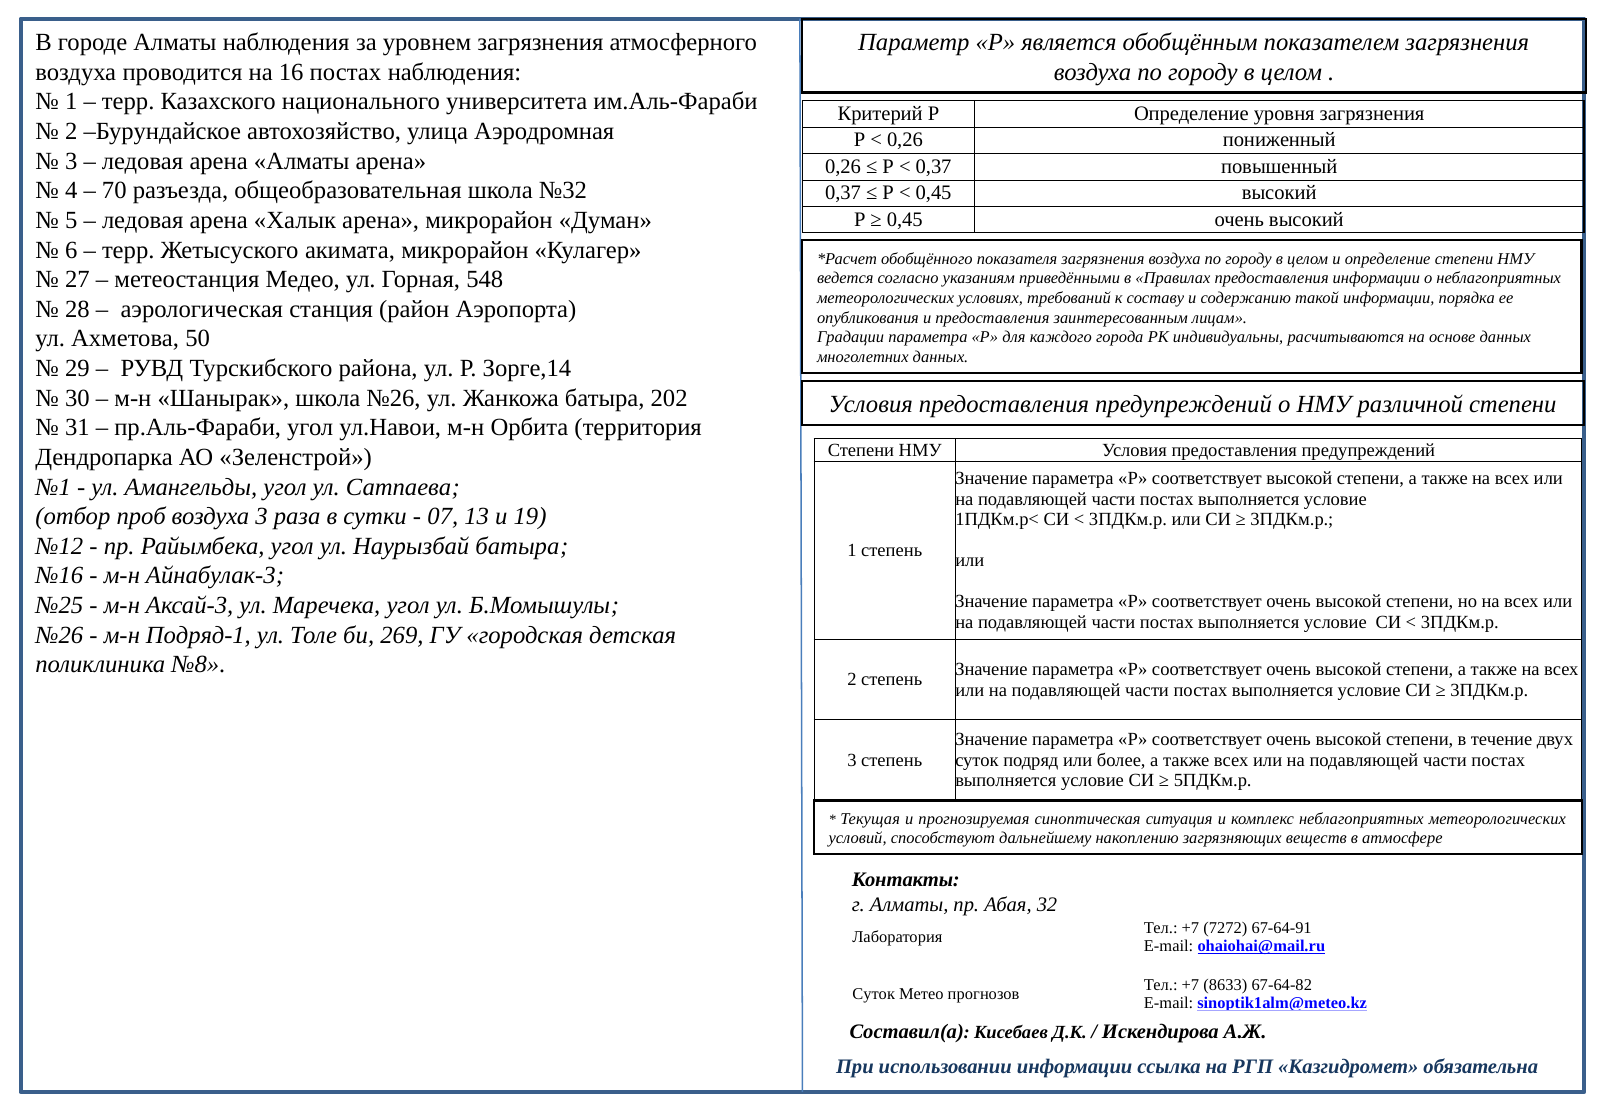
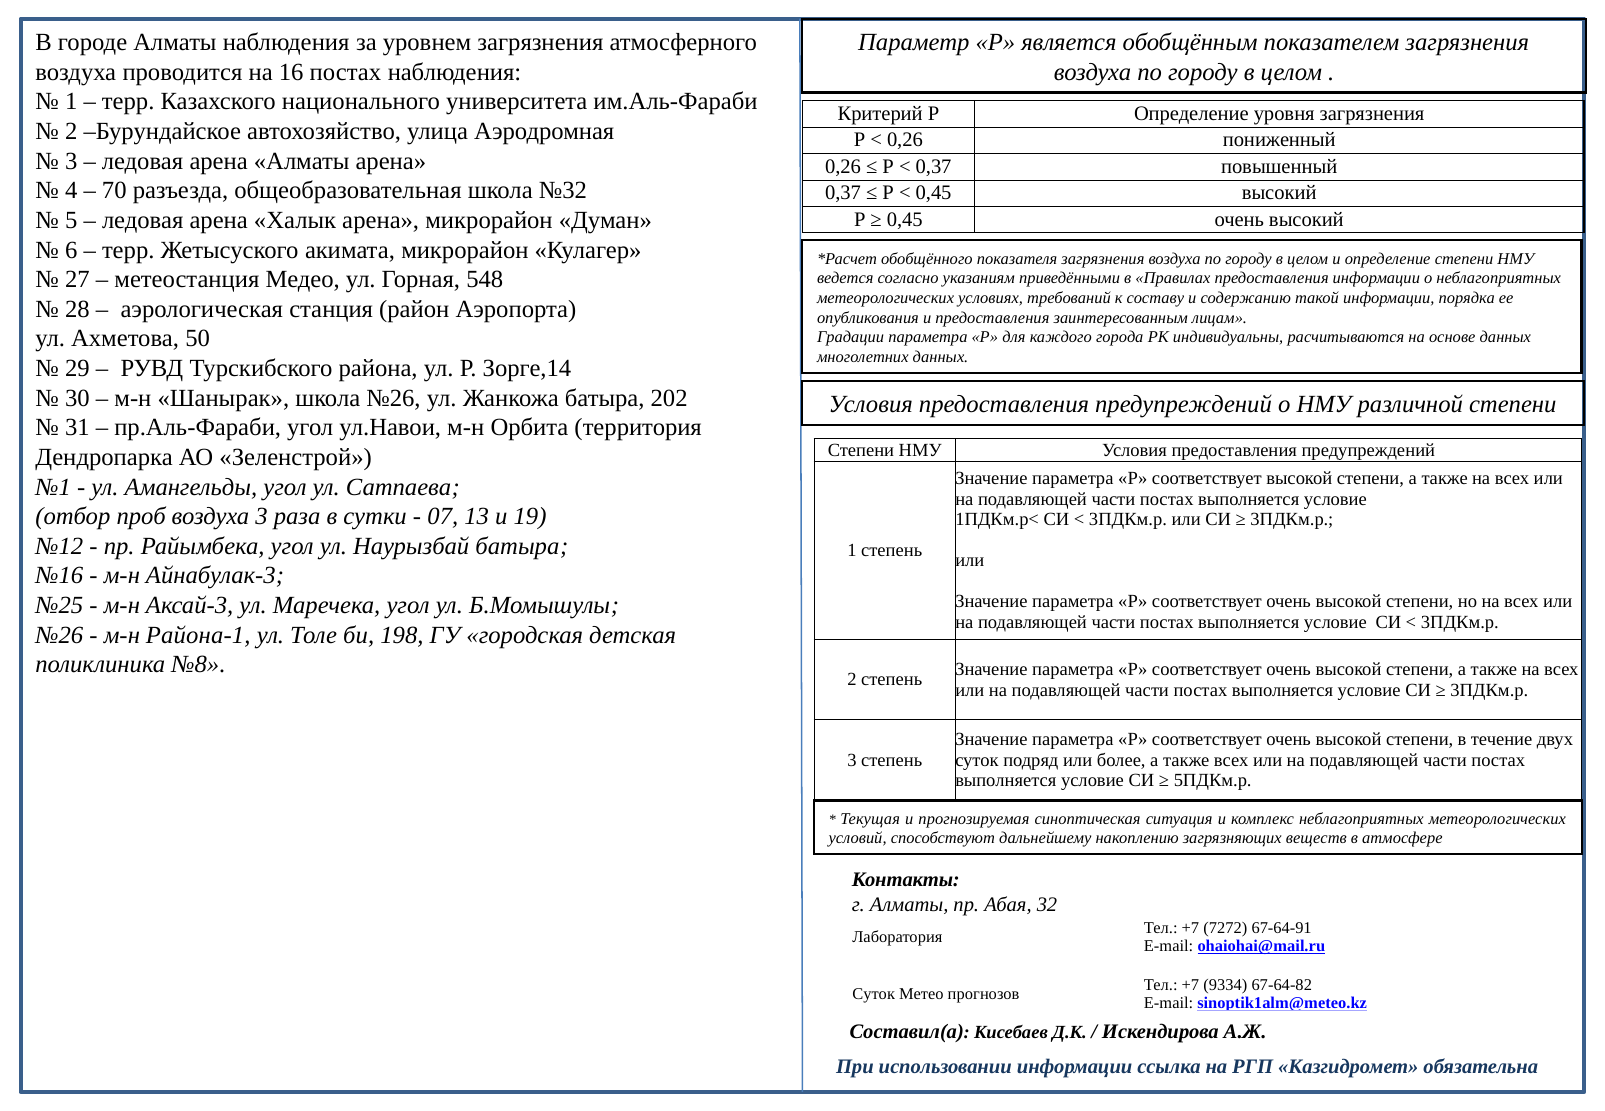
Подряд-1: Подряд-1 -> Района-1
269: 269 -> 198
8633: 8633 -> 9334
